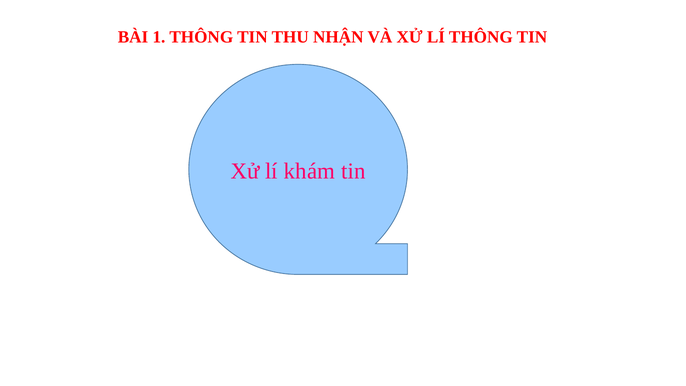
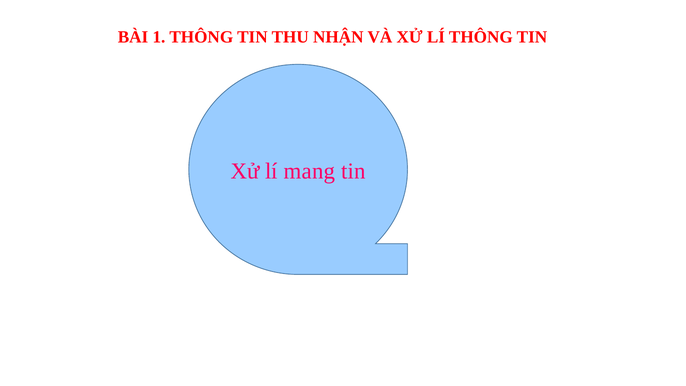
khám: khám -> mang
